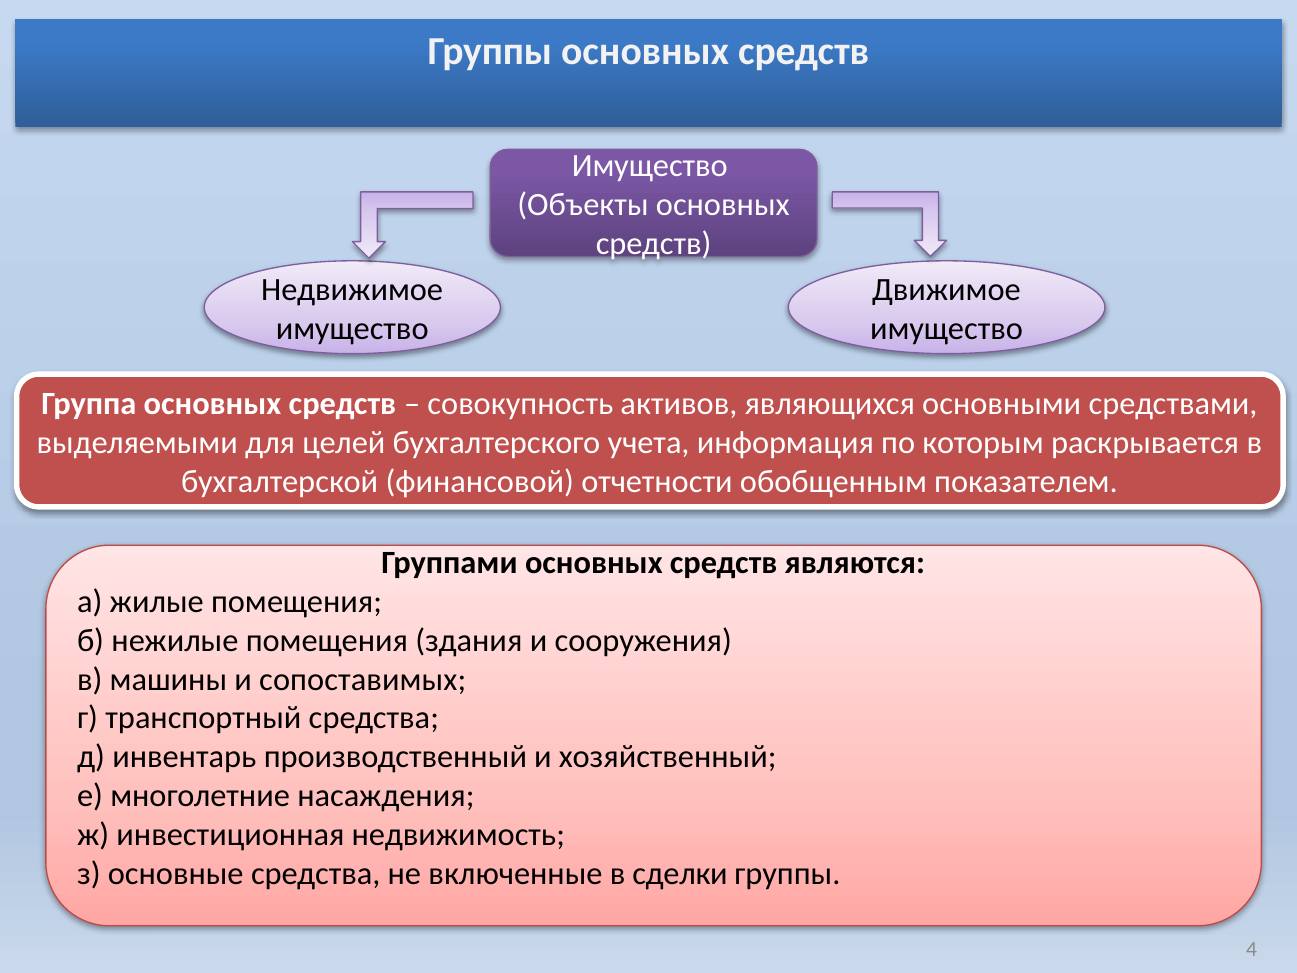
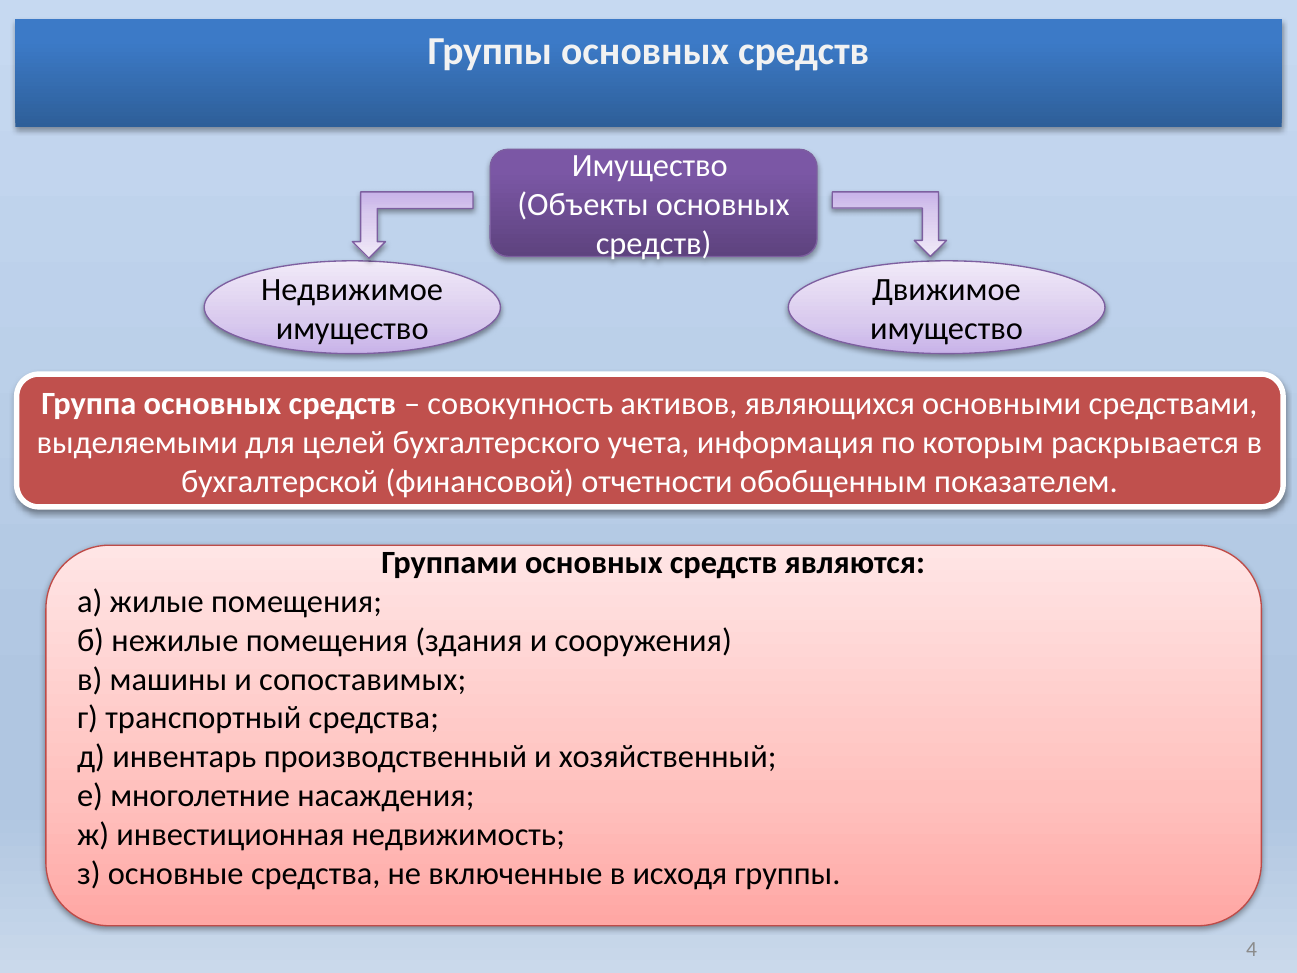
сделки: сделки -> исходя
